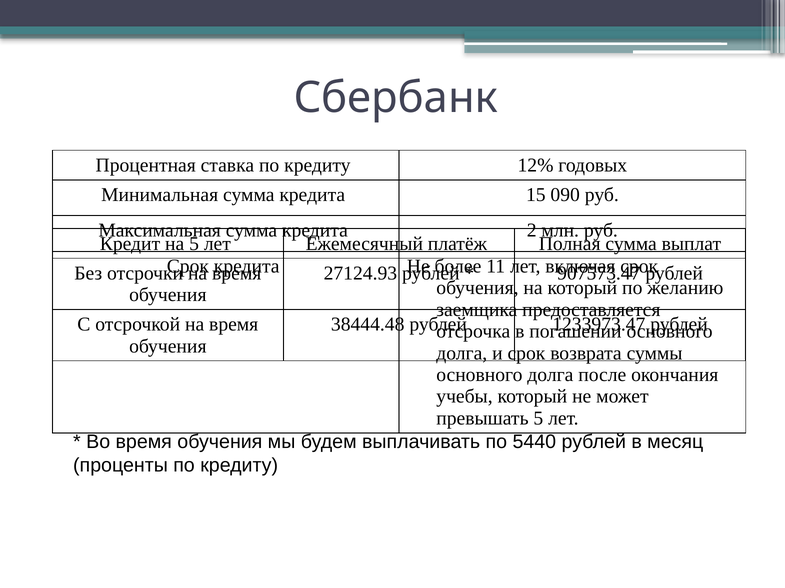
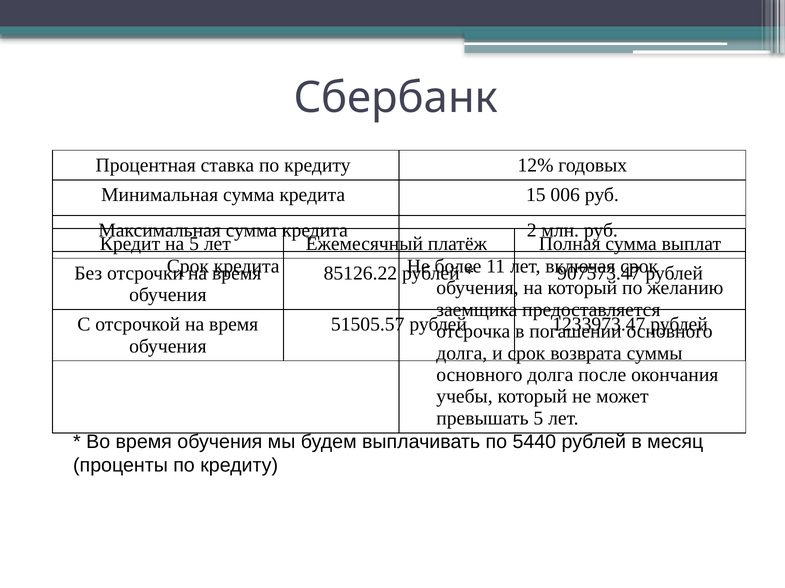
090: 090 -> 006
27124.93: 27124.93 -> 85126.22
38444.48: 38444.48 -> 51505.57
